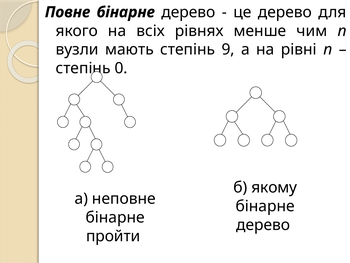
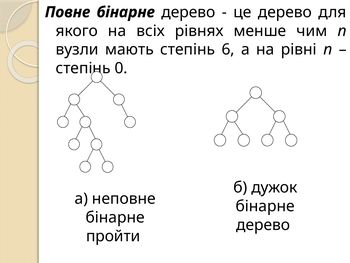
9: 9 -> 6
якому: якому -> дужок
